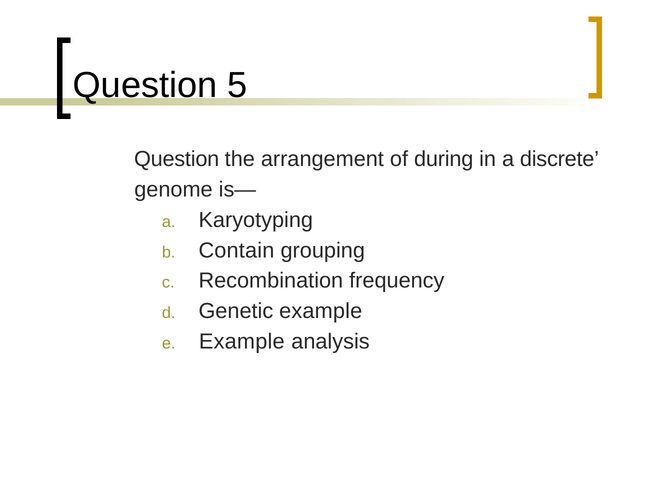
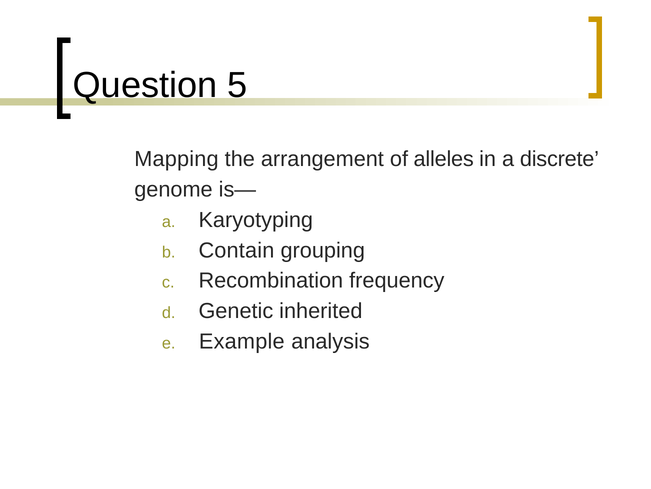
Question at (177, 159): Question -> Mapping
during: during -> alleles
Genetic example: example -> inherited
